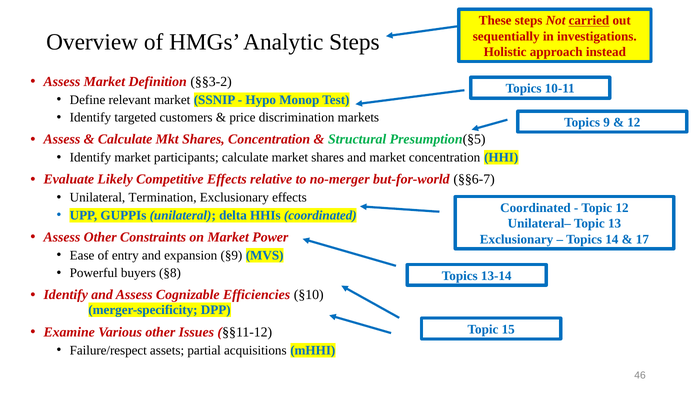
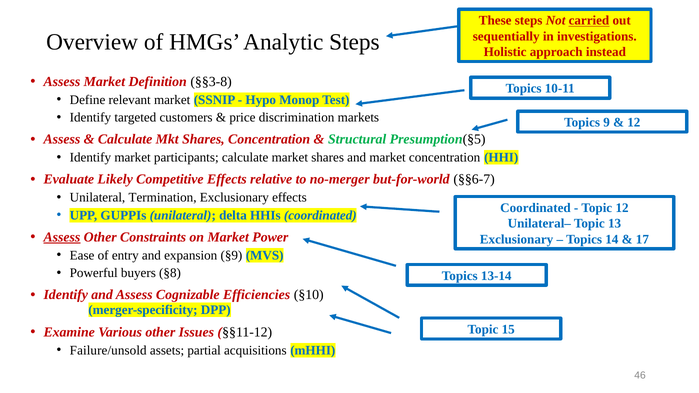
§§3-2: §§3-2 -> §§3-8
Assess at (62, 237) underline: none -> present
Failure/respect: Failure/respect -> Failure/unsold
